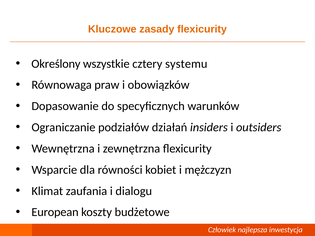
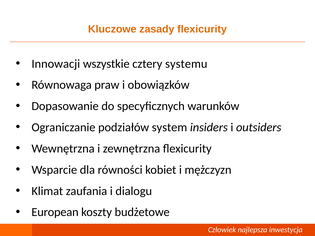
Określony: Określony -> Innowacji
działań: działań -> system
